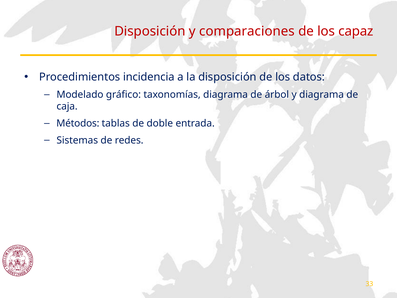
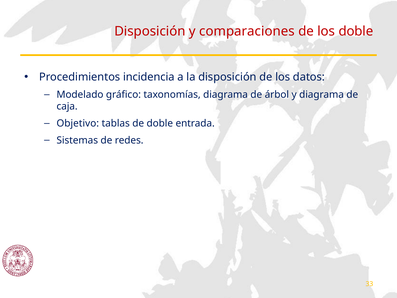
los capaz: capaz -> doble
Métodos: Métodos -> Objetivo
